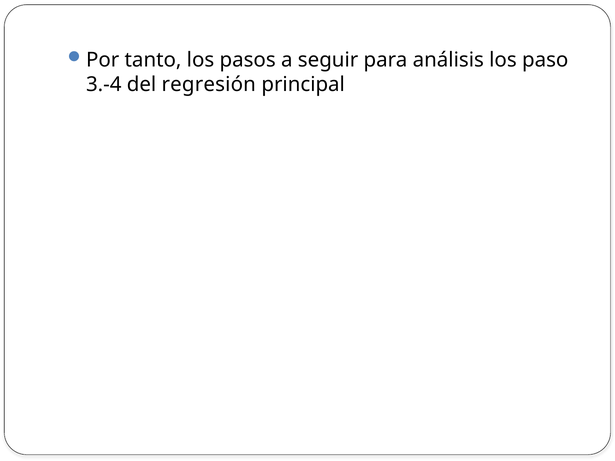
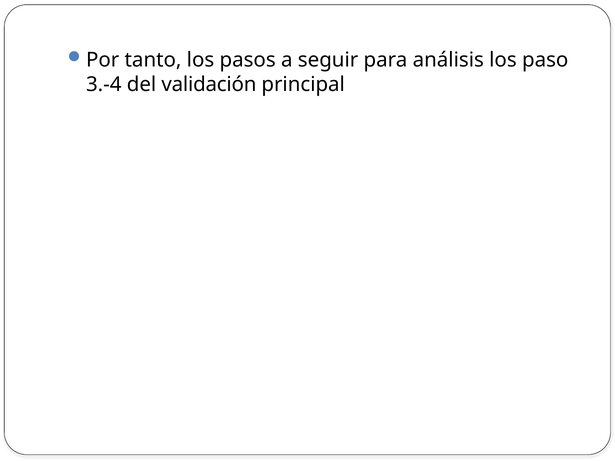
regresión: regresión -> validación
